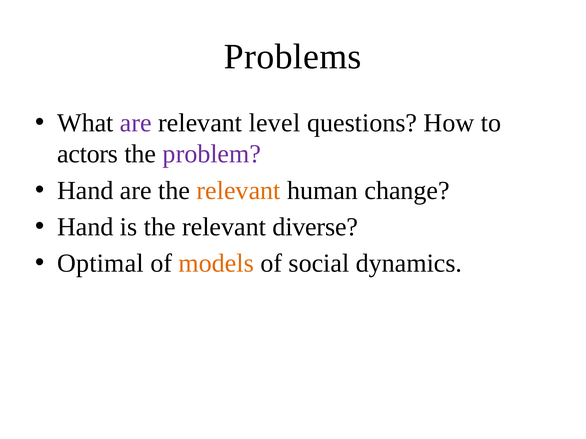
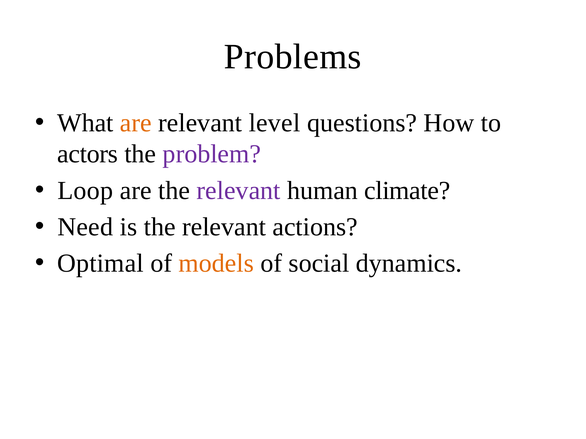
are at (136, 123) colour: purple -> orange
Hand at (85, 191): Hand -> Loop
relevant at (239, 191) colour: orange -> purple
change: change -> climate
Hand at (85, 227): Hand -> Need
diverse: diverse -> actions
